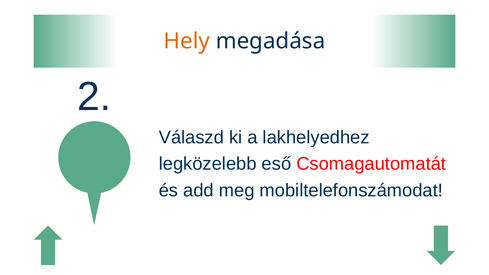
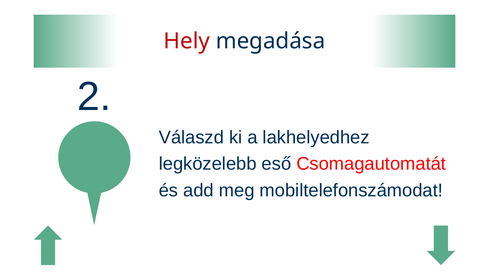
Hely colour: orange -> red
